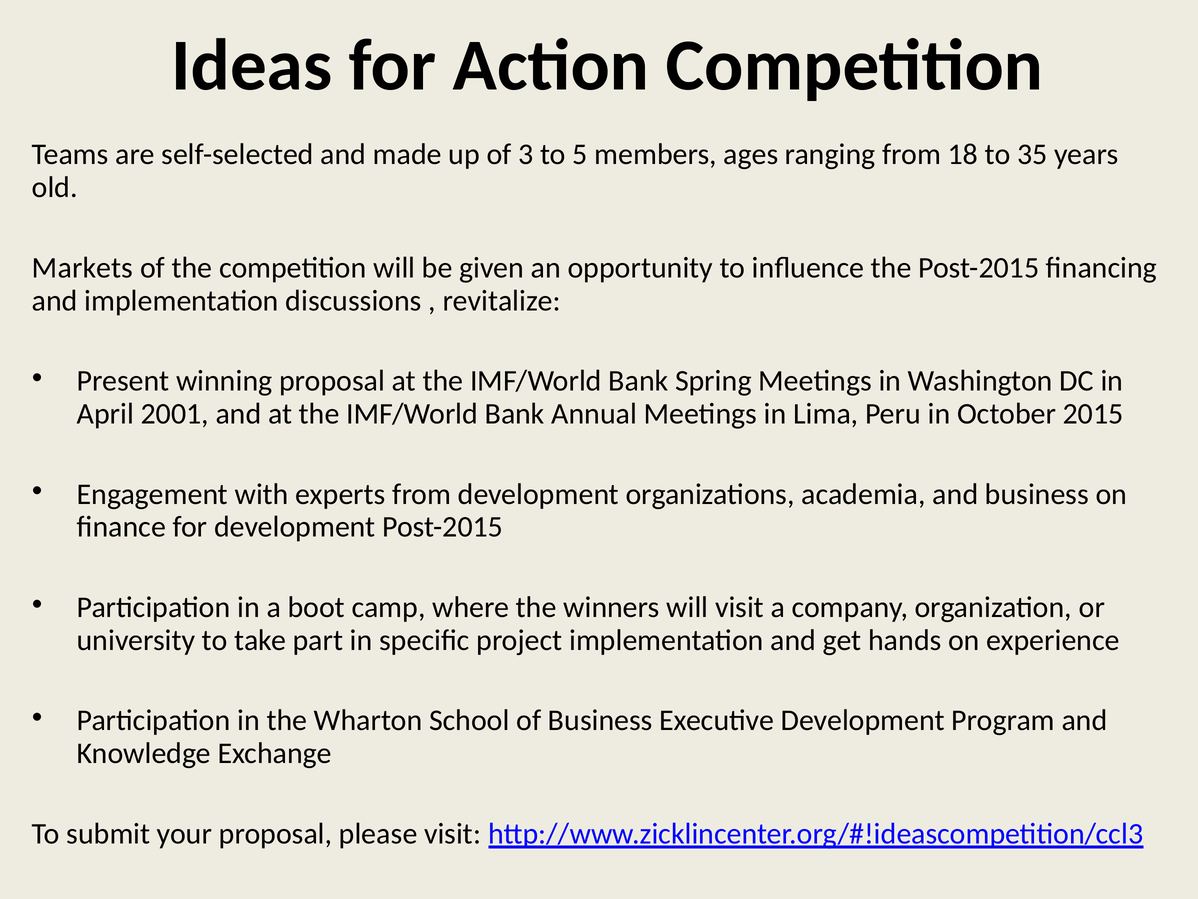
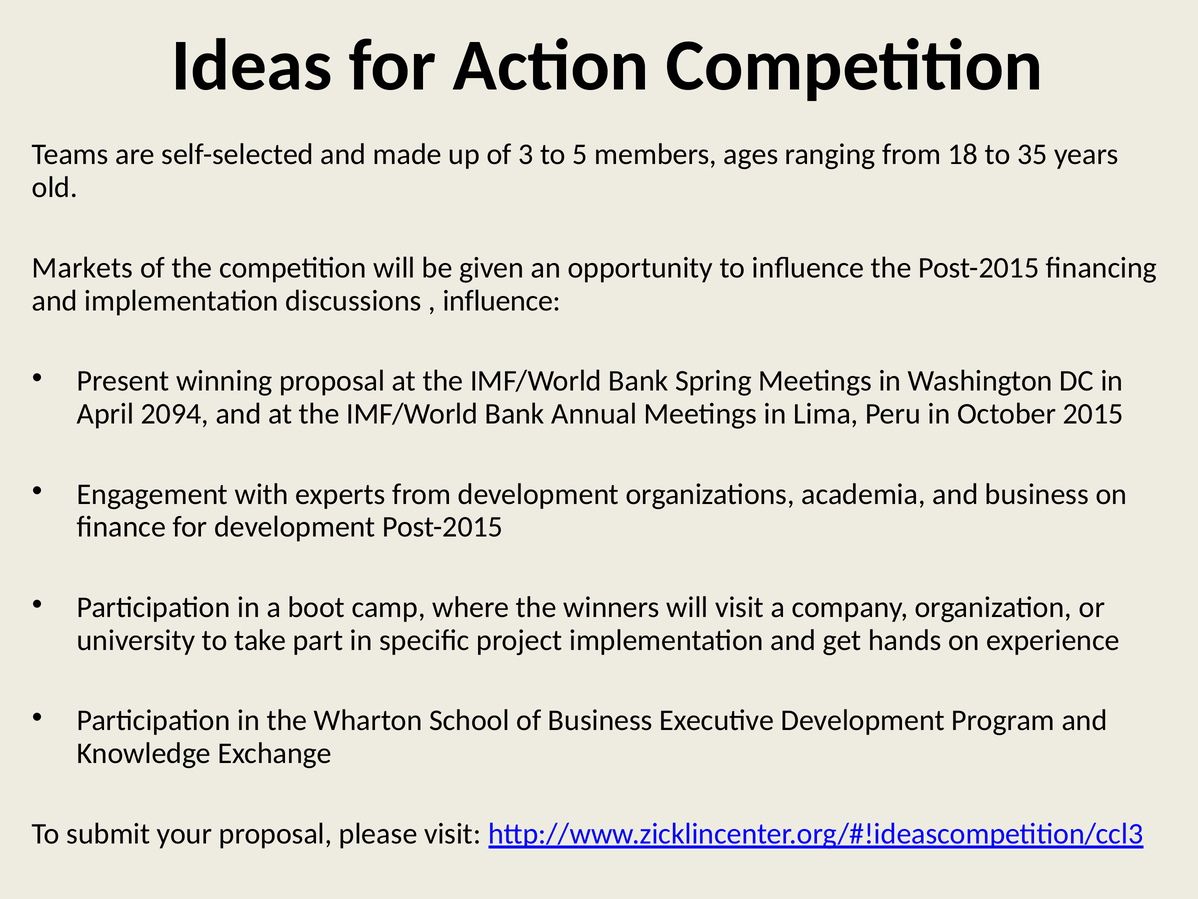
revitalize at (502, 301): revitalize -> influence
2001: 2001 -> 2094
